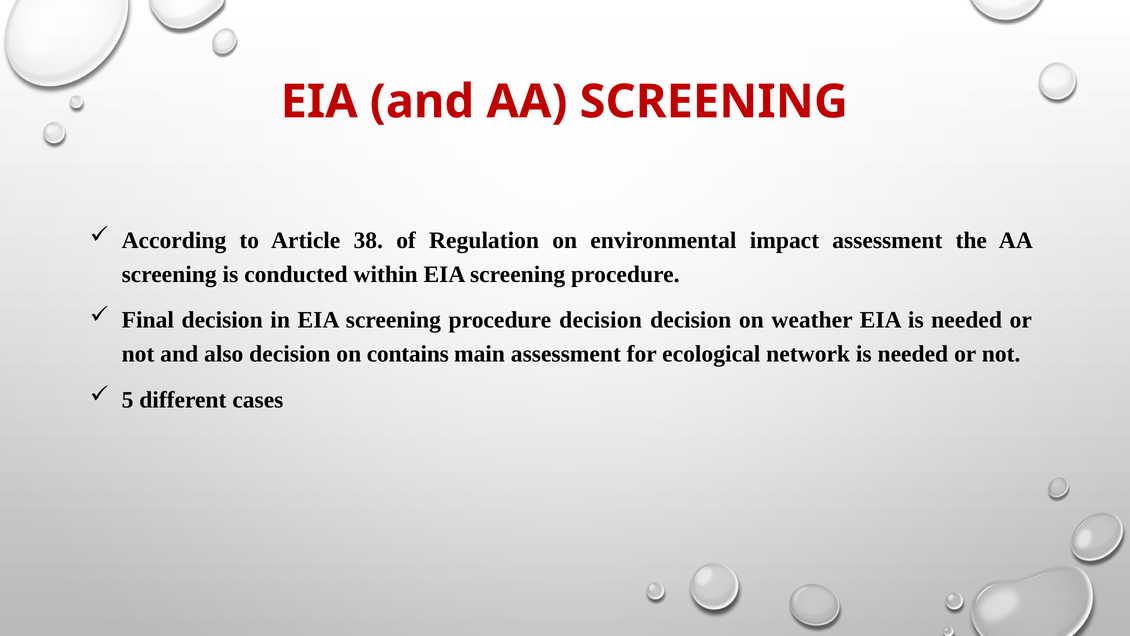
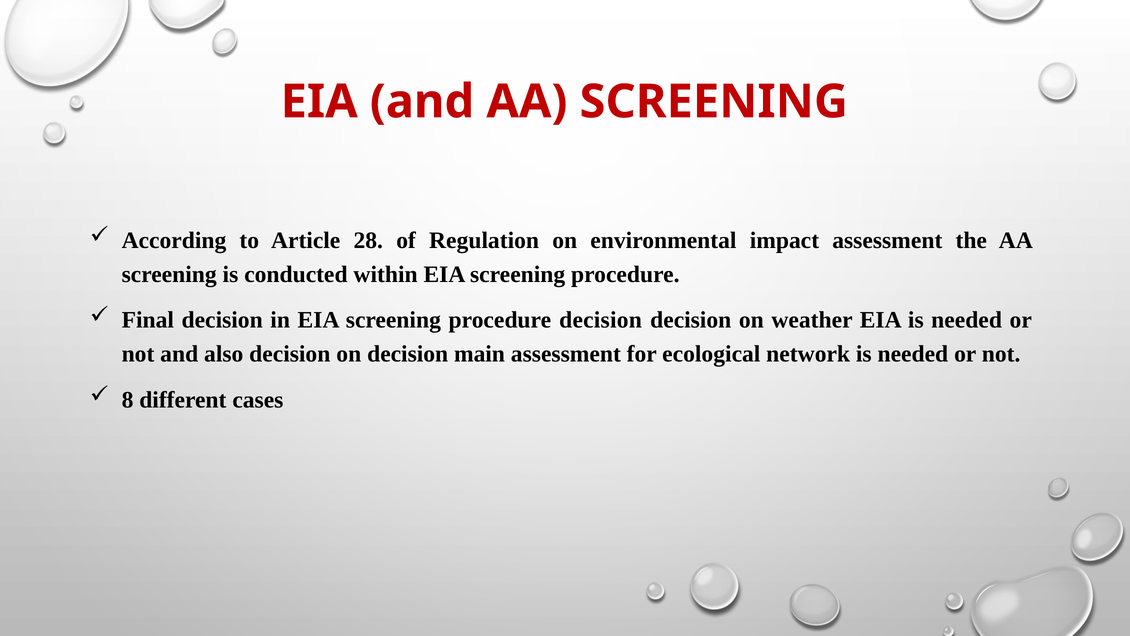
38: 38 -> 28
on contains: contains -> decision
5: 5 -> 8
